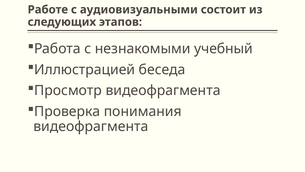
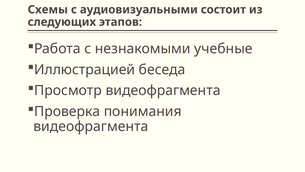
Работе: Работе -> Схемы
учебный: учебный -> учебные
